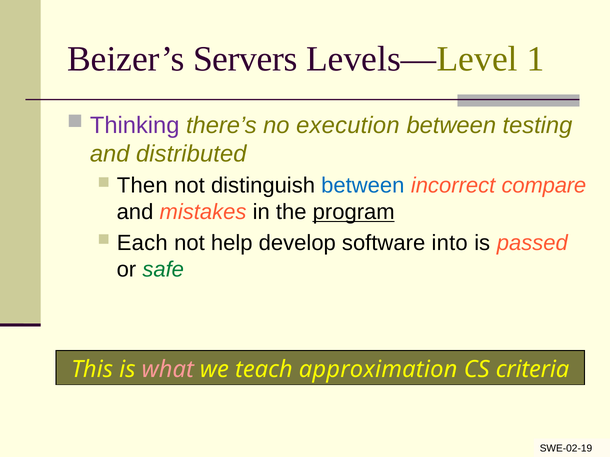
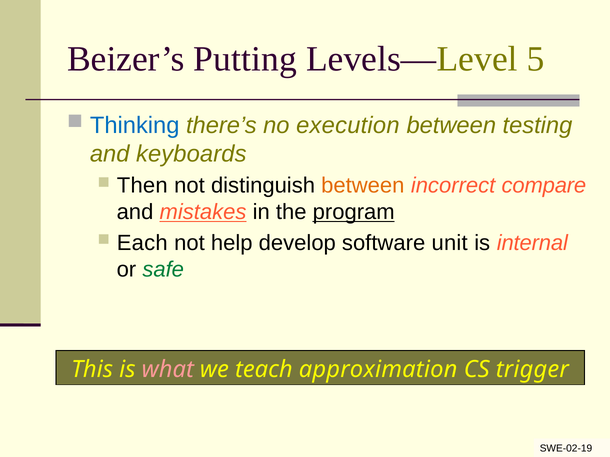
Servers: Servers -> Putting
1: 1 -> 5
Thinking colour: purple -> blue
distributed: distributed -> keyboards
between at (363, 186) colour: blue -> orange
mistakes underline: none -> present
into: into -> unit
passed: passed -> internal
criteria: criteria -> trigger
